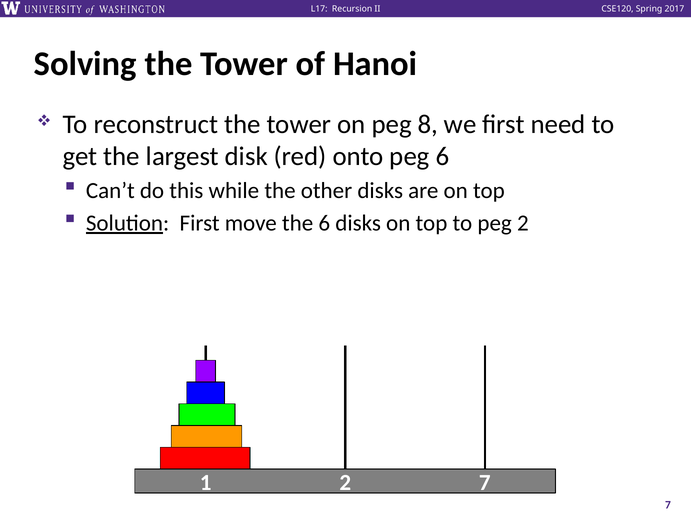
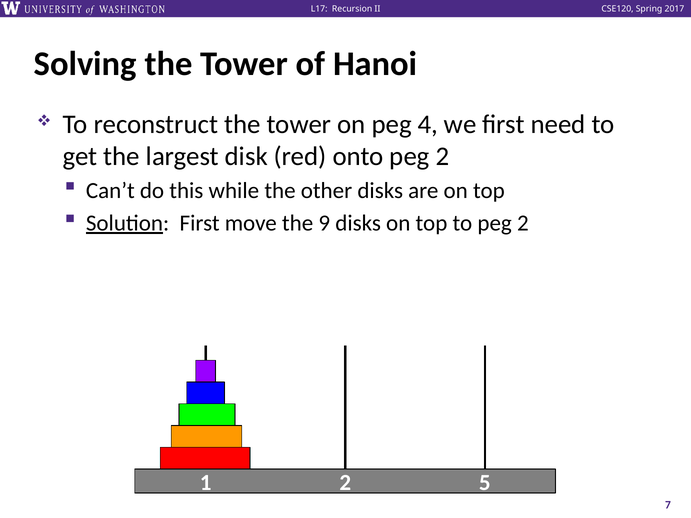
8: 8 -> 4
onto peg 6: 6 -> 2
the 6: 6 -> 9
2 7: 7 -> 5
